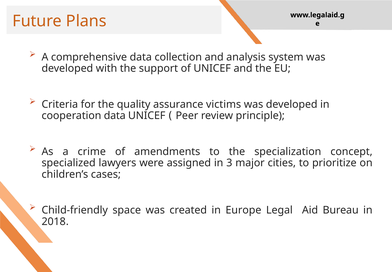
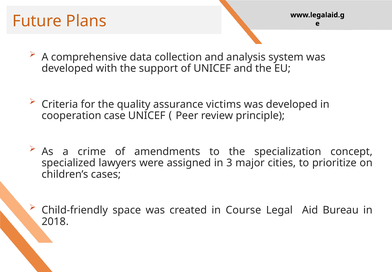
cooperation data: data -> case
Europe: Europe -> Course
